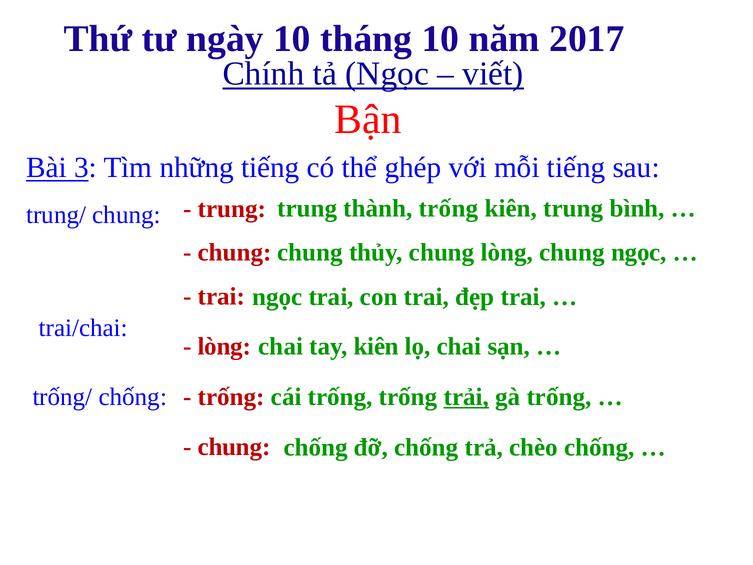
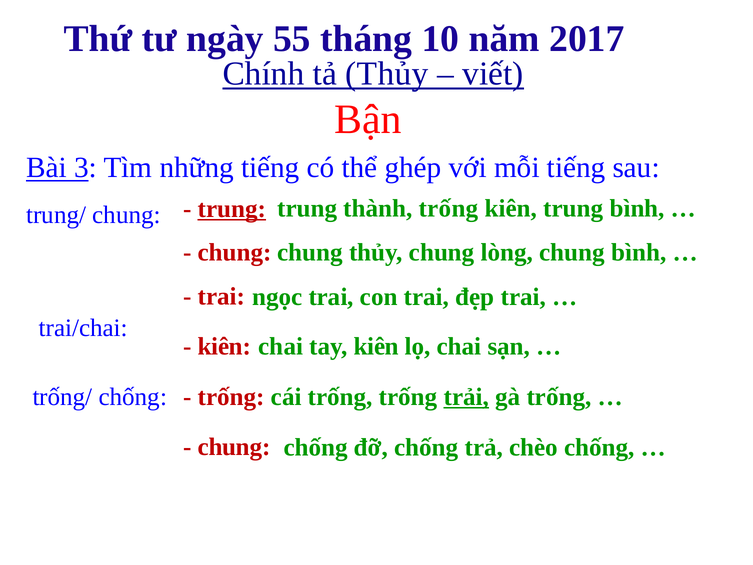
ngày 10: 10 -> 55
tả Ngọc: Ngọc -> Thủy
trung at (232, 209) underline: none -> present
chung ngọc: ngọc -> bình
lòng at (224, 346): lòng -> kiên
